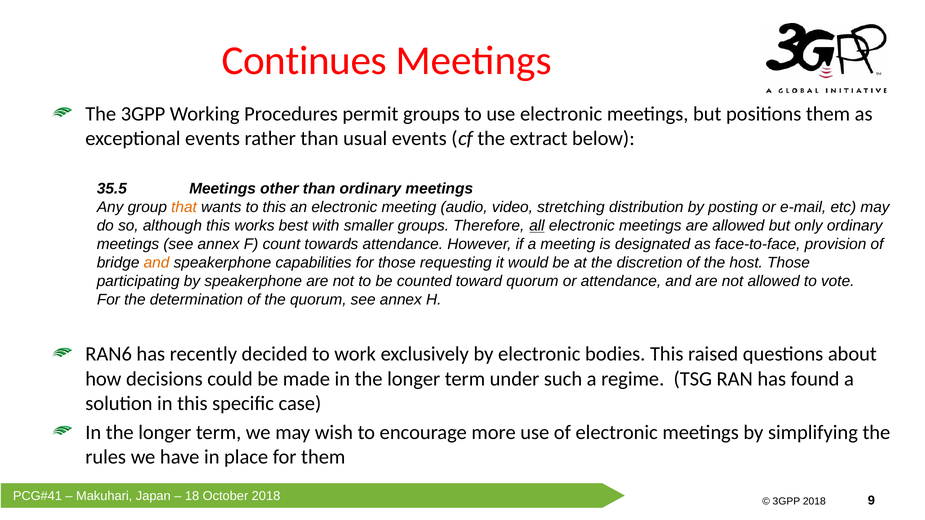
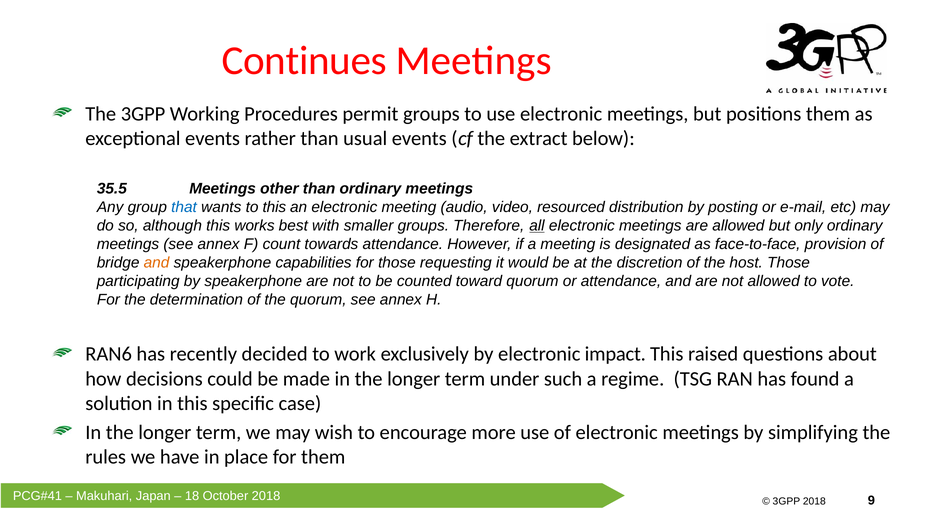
that colour: orange -> blue
stretching: stretching -> resourced
bodies: bodies -> impact
